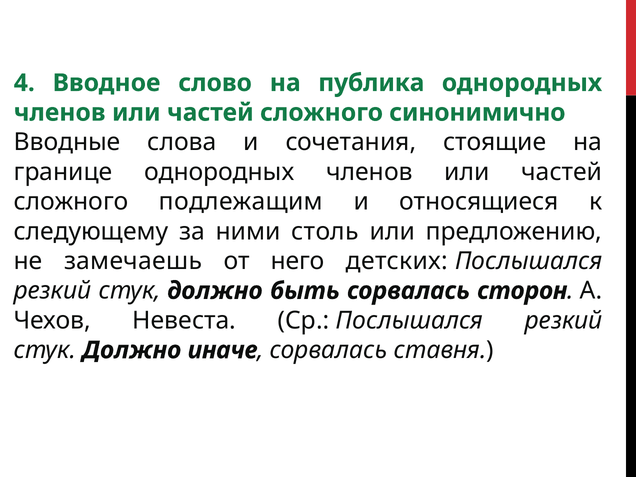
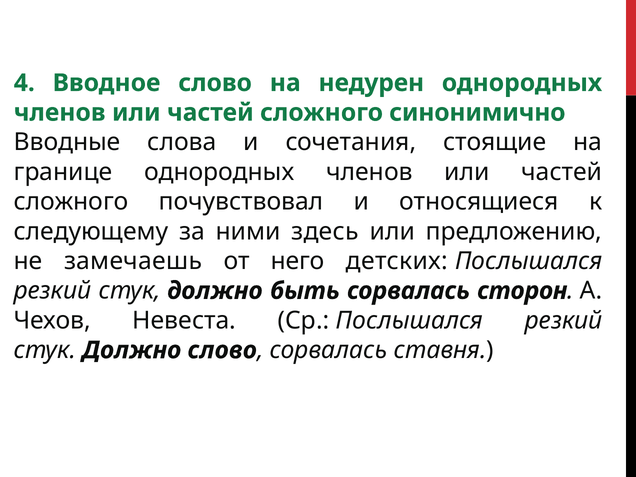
публика: публика -> недурен
подлежащим: подлежащим -> почувствовал
столь: столь -> здесь
Должно иначе: иначе -> слово
